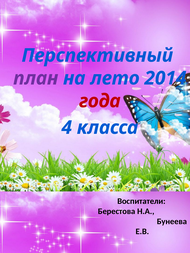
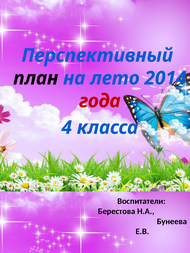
план colour: purple -> black
